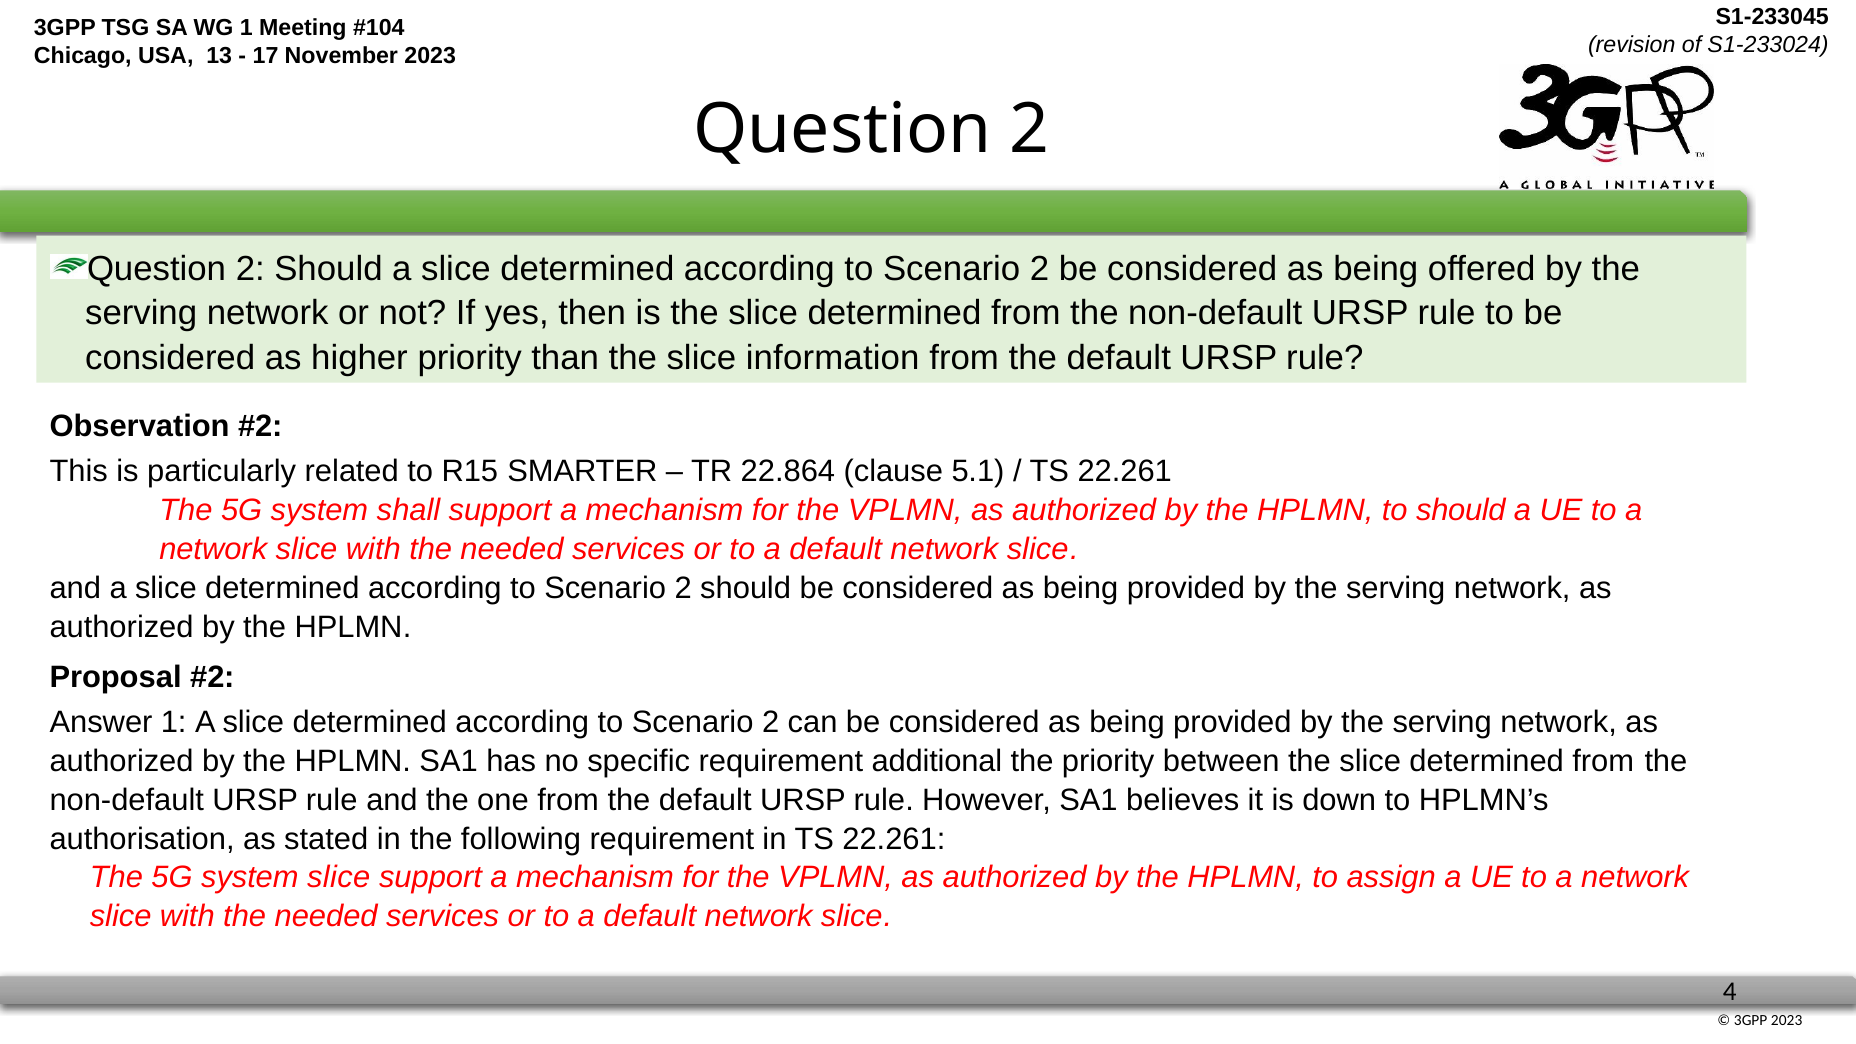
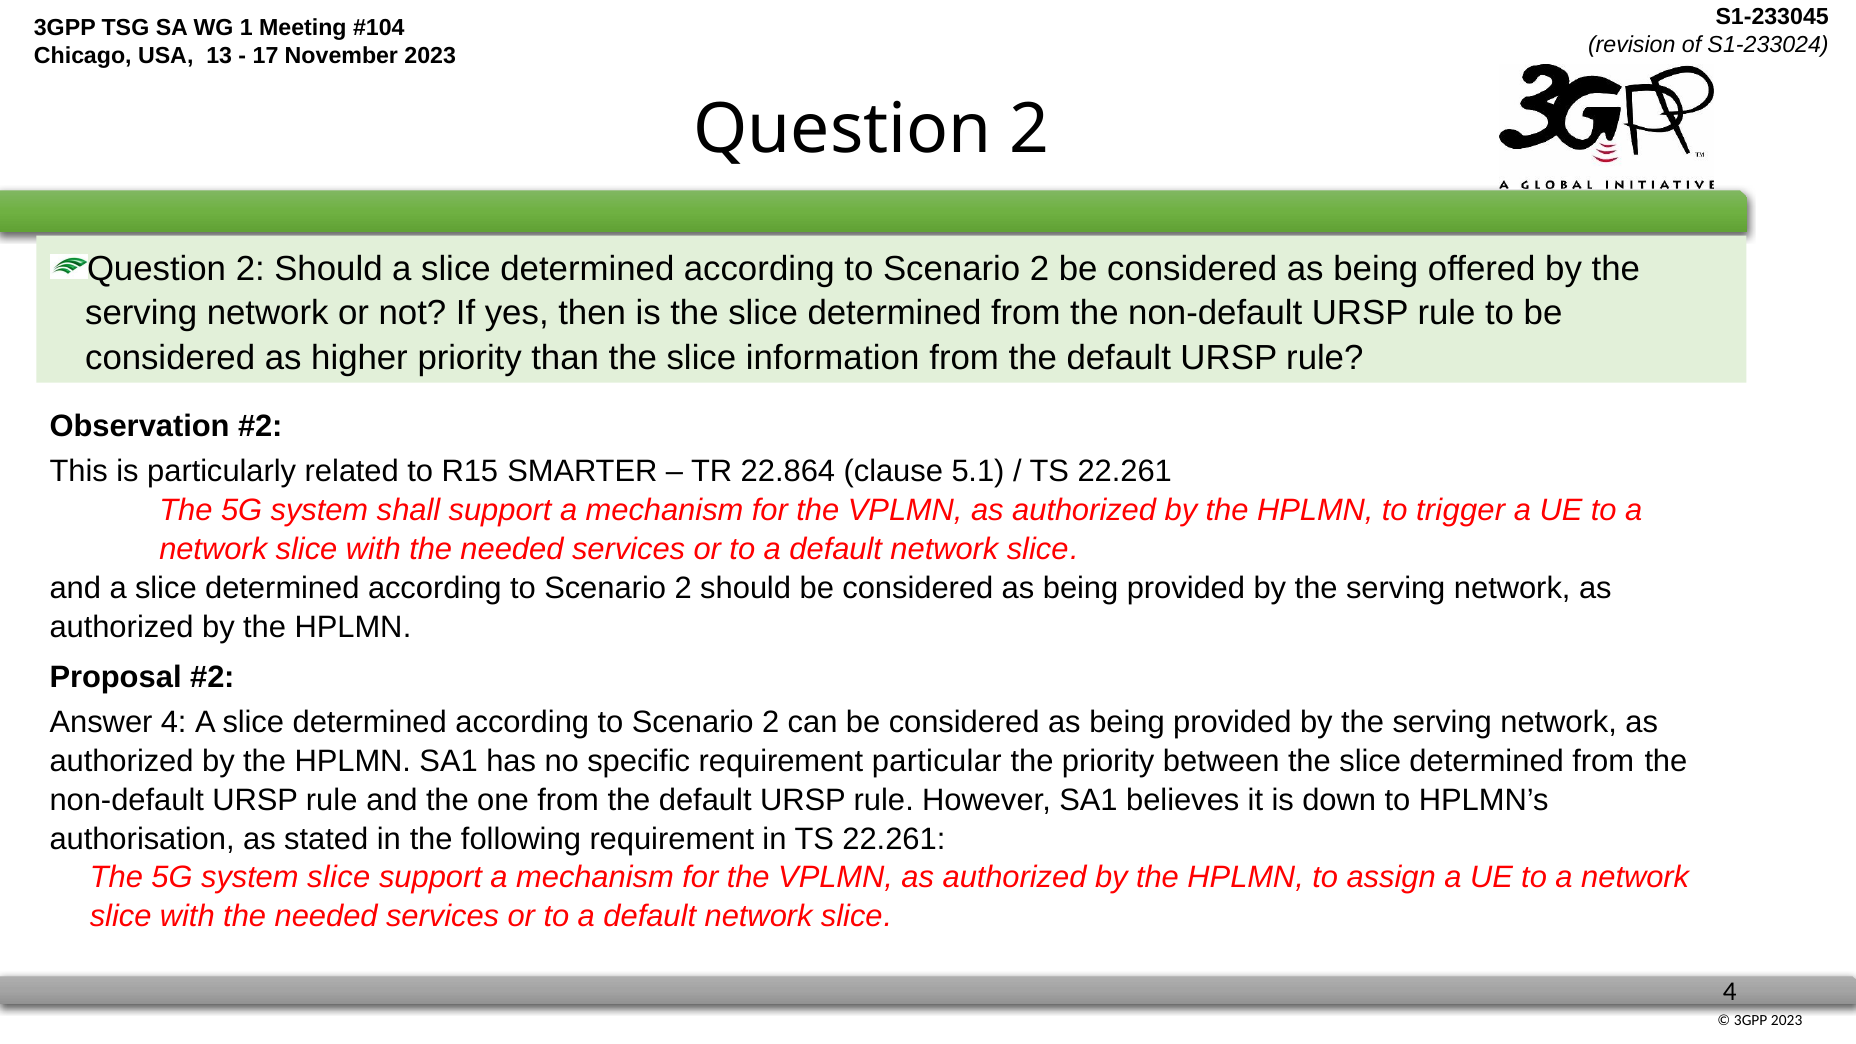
to should: should -> trigger
Answer 1: 1 -> 4
additional: additional -> particular
